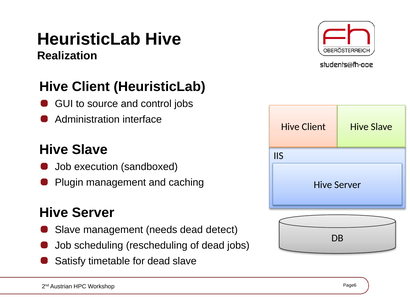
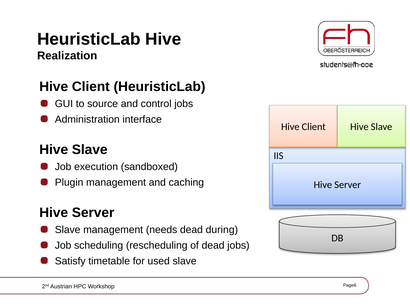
detect: detect -> during
for dead: dead -> used
